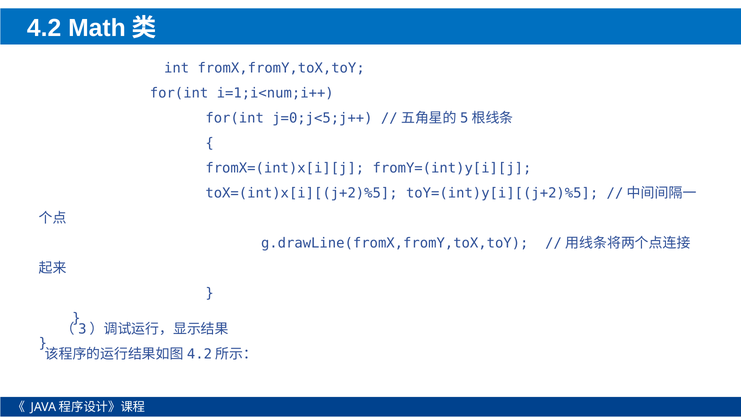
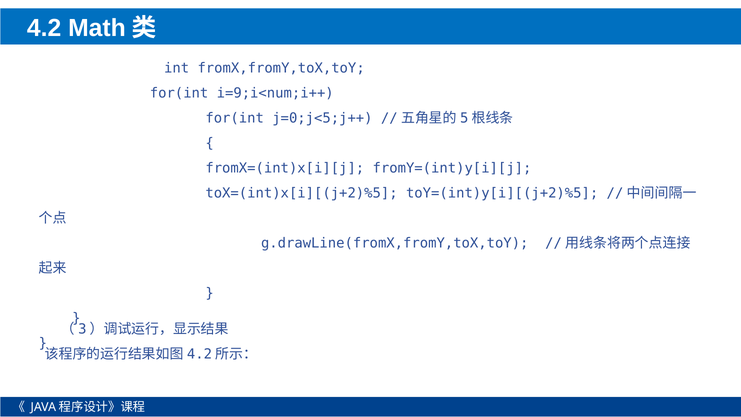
i=1;i<num;i++: i=1;i<num;i++ -> i=9;i<num;i++
